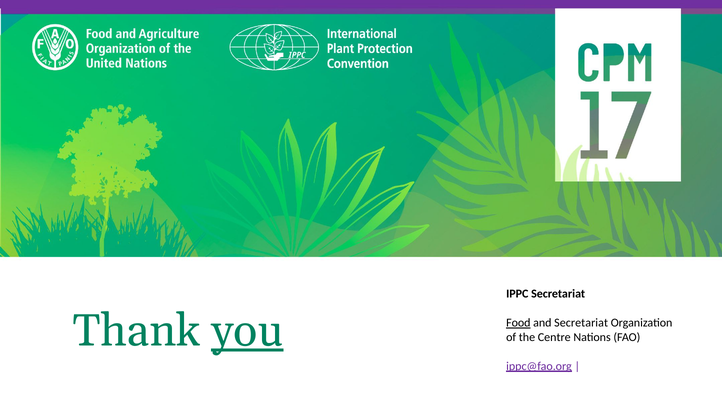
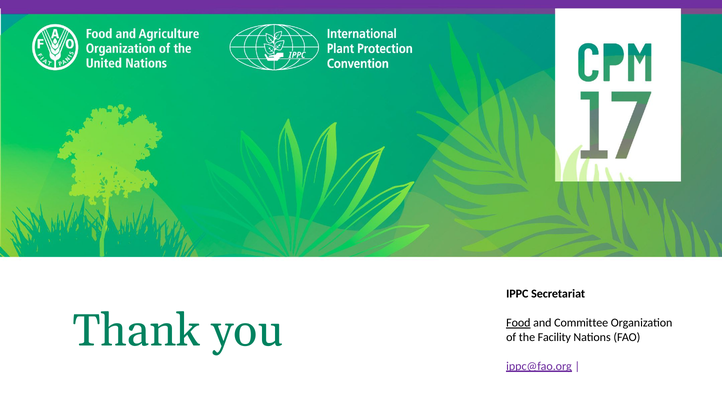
and Secretariat: Secretariat -> Committee
you underline: present -> none
Centre: Centre -> Facility
